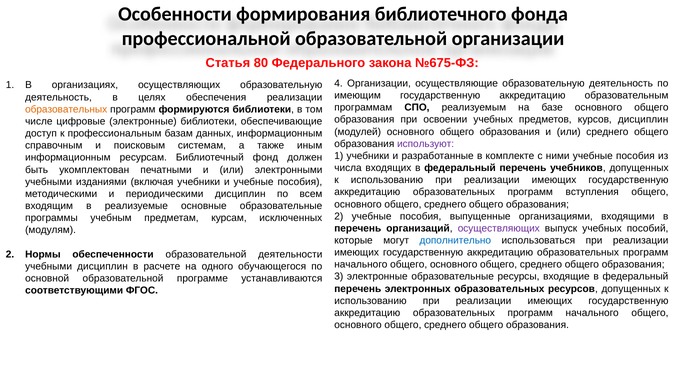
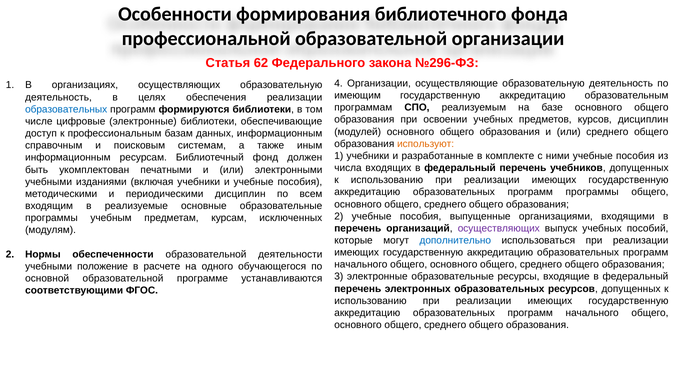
80: 80 -> 62
№675-ФЗ: №675-ФЗ -> №296-ФЗ
образовательных at (66, 109) colour: orange -> blue
используют colour: purple -> orange
программ вступления: вступления -> программы
учебными дисциплин: дисциплин -> положение
